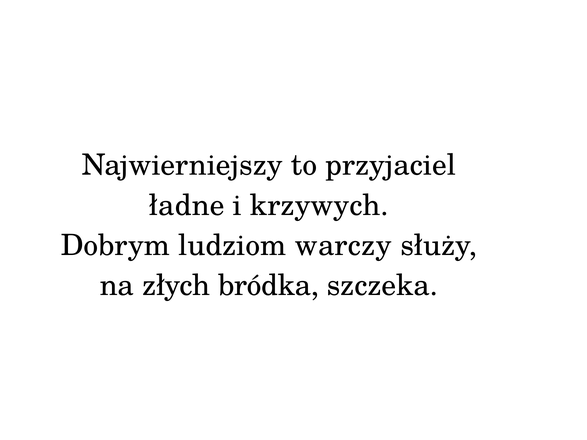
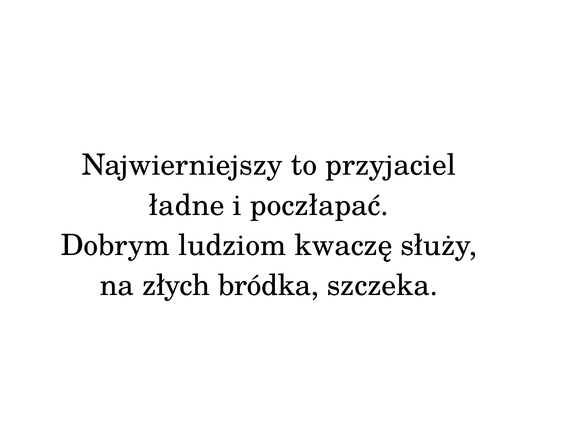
krzywych: krzywych -> poczłapać
warczy: warczy -> kwaczę
